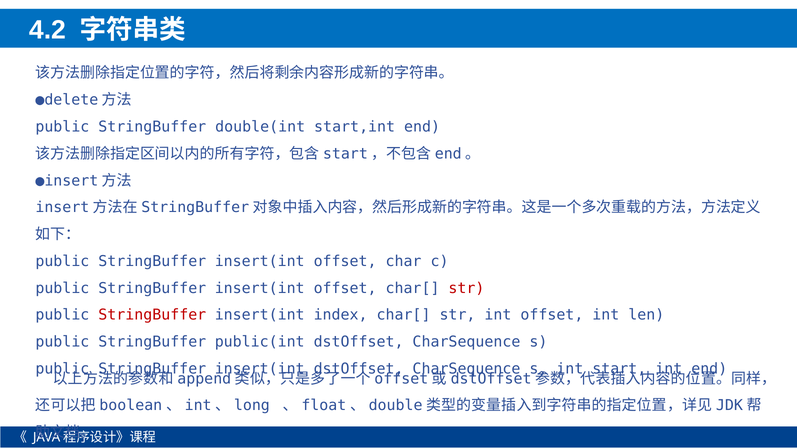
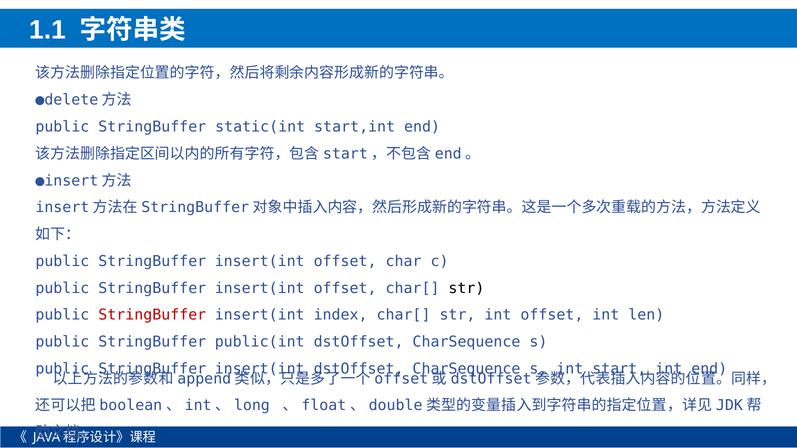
4.2: 4.2 -> 1.1
double(int: double(int -> static(int
str at (466, 288) colour: red -> black
